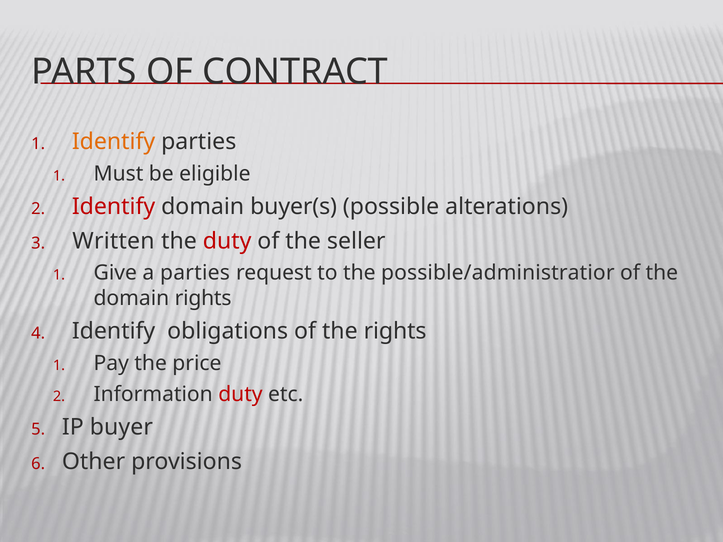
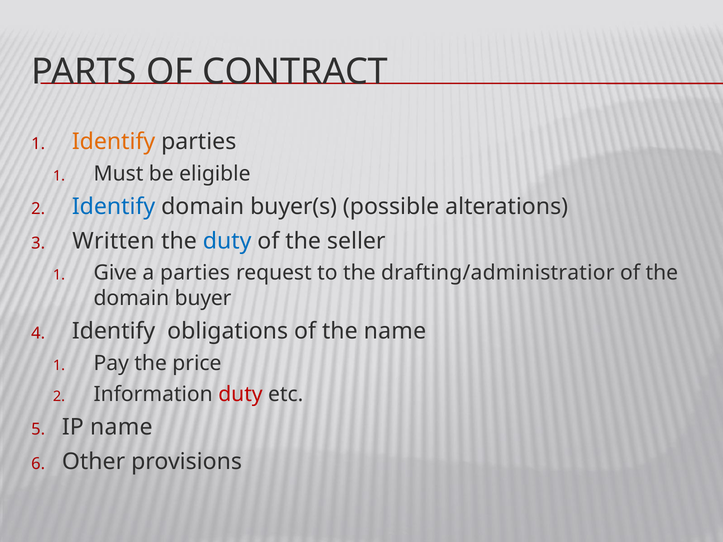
Identify at (114, 207) colour: red -> blue
duty at (227, 241) colour: red -> blue
possible/administratior: possible/administratior -> drafting/administratior
domain rights: rights -> buyer
the rights: rights -> name
IP buyer: buyer -> name
